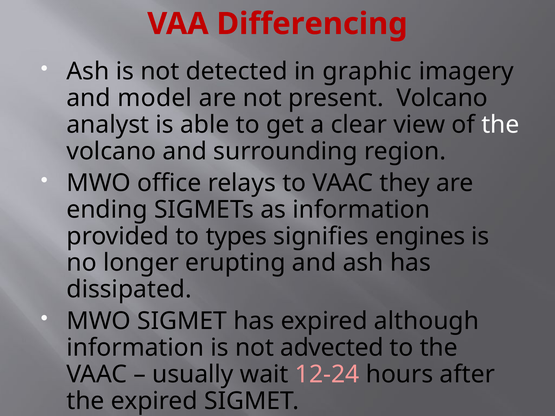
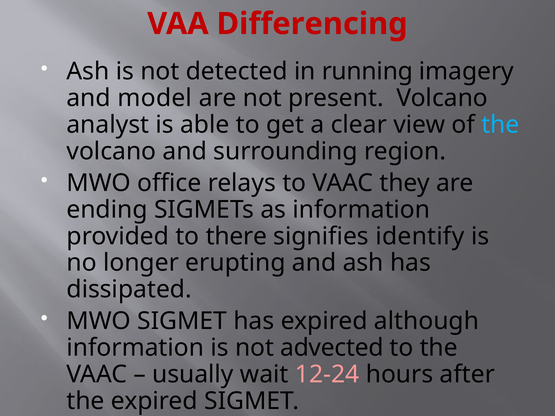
graphic: graphic -> running
the at (500, 125) colour: white -> light blue
types: types -> there
engines: engines -> identify
